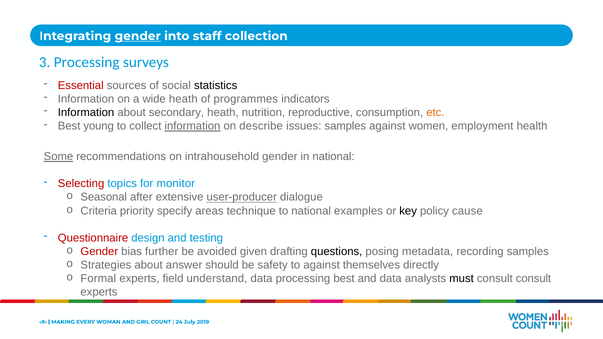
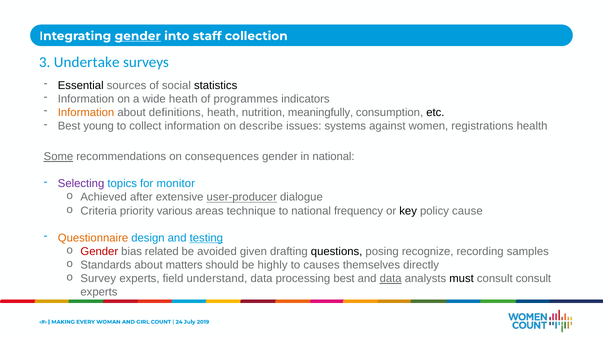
3 Processing: Processing -> Undertake
Essential colour: red -> black
Information at (86, 113) colour: black -> orange
secondary: secondary -> definitions
reproductive: reproductive -> meaningfully
etc colour: orange -> black
information at (192, 126) underline: present -> none
issues samples: samples -> systems
employment: employment -> registrations
intrahousehold: intrahousehold -> consequences
Selecting colour: red -> purple
Seasonal: Seasonal -> Achieved
specify: specify -> various
examples: examples -> frequency
Questionnaire colour: red -> orange
testing underline: none -> present
further: further -> related
metadata: metadata -> recognize
Strategies: Strategies -> Standards
answer: answer -> matters
safety: safety -> highly
to against: against -> causes
Formal: Formal -> Survey
data at (391, 279) underline: none -> present
